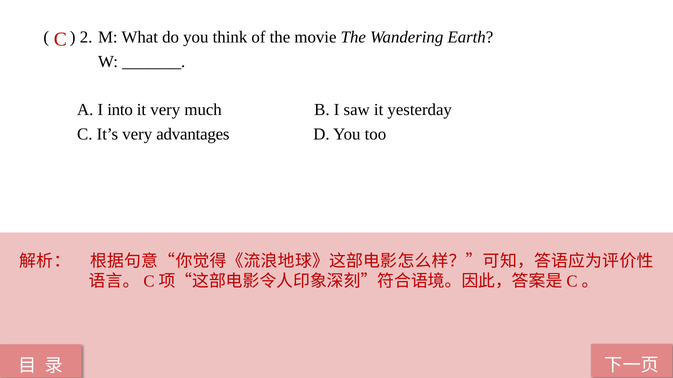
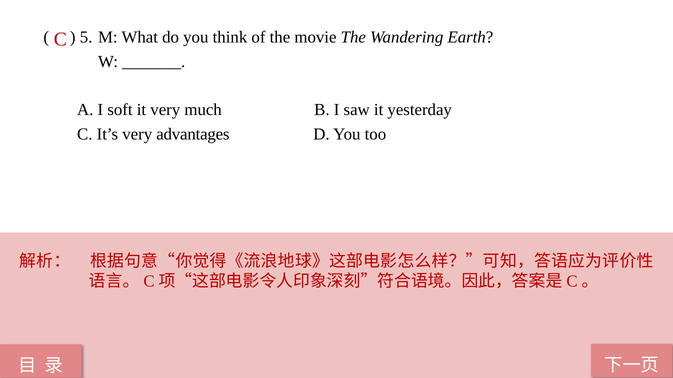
2: 2 -> 5
into: into -> soft
